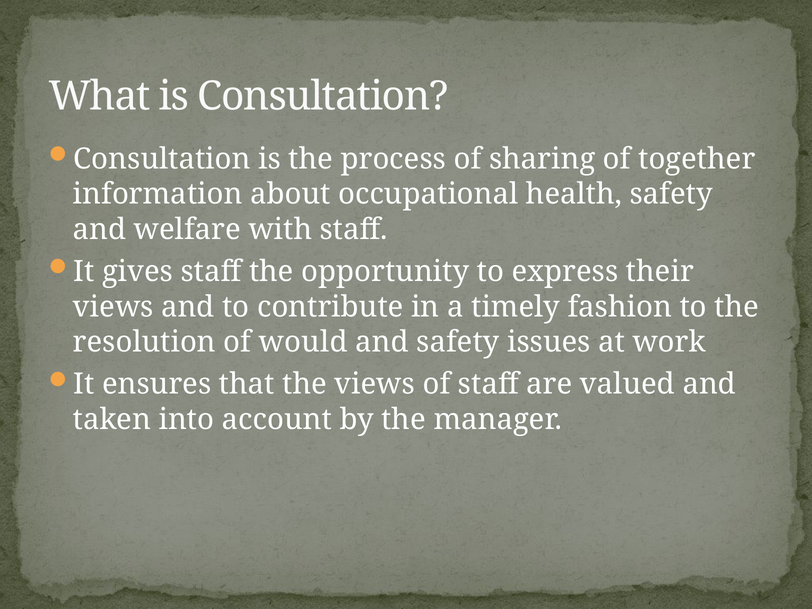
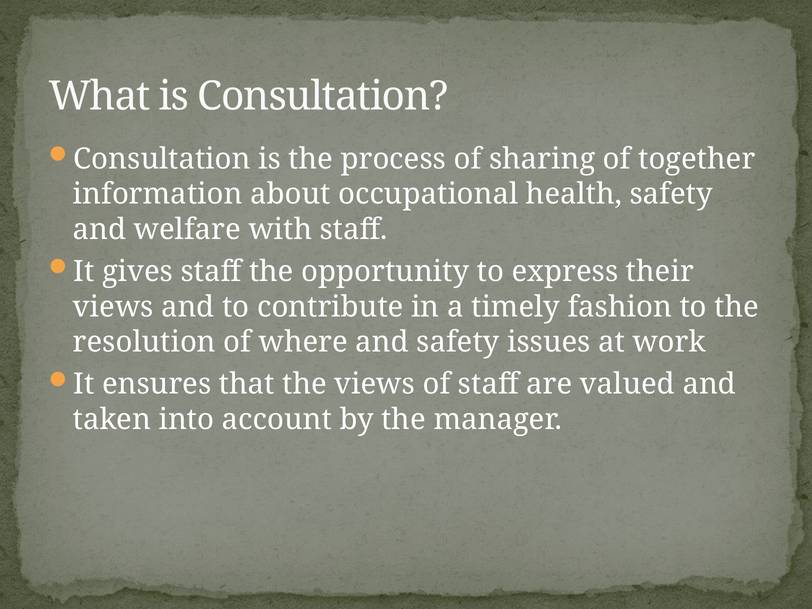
would: would -> where
